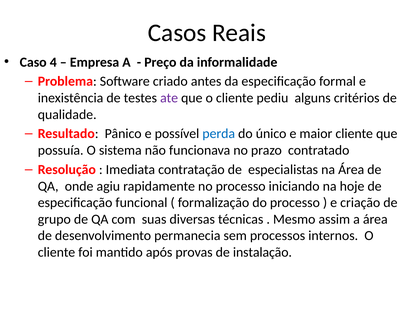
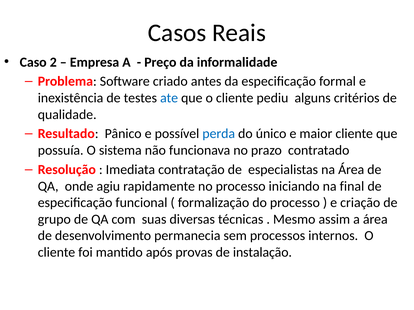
4: 4 -> 2
ate colour: purple -> blue
hoje: hoje -> final
